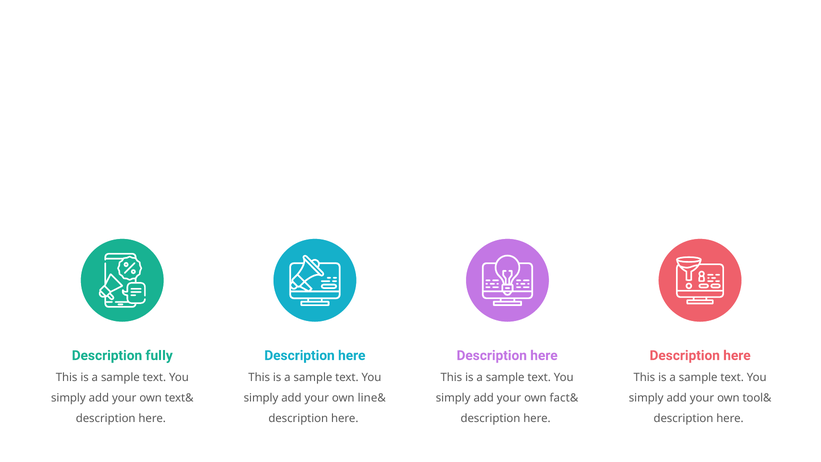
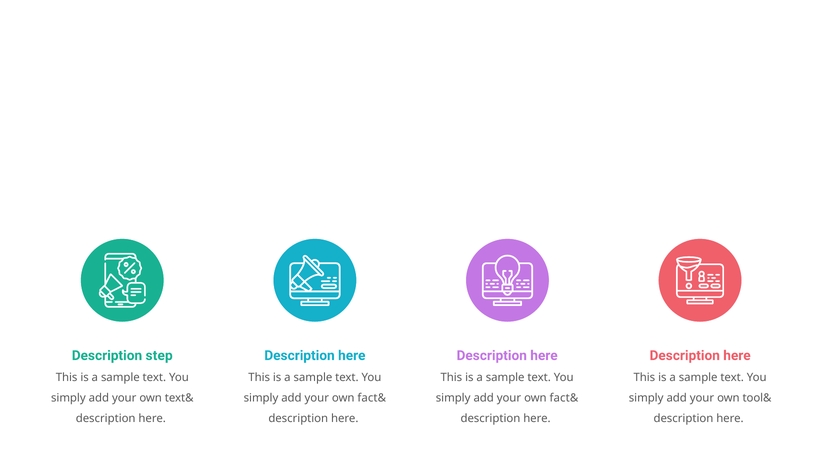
fully: fully -> step
line& at (372, 398): line& -> fact&
